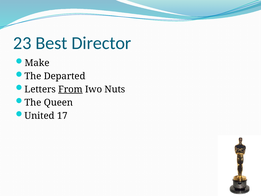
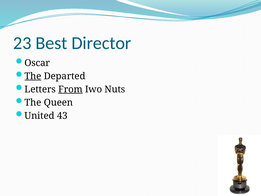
Make: Make -> Oscar
The at (33, 76) underline: none -> present
17: 17 -> 43
